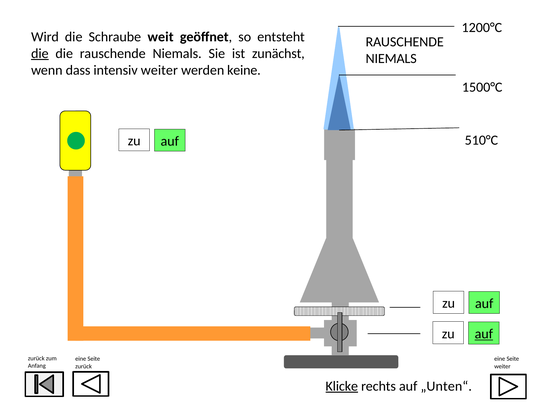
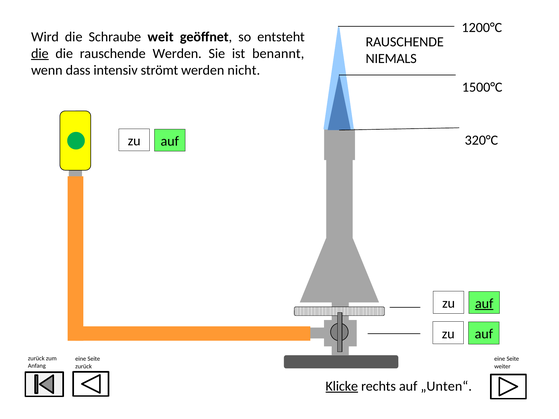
die rauschende Niemals: Niemals -> Werden
zunächst: zunächst -> benannt
intensiv weiter: weiter -> strömt
keine: keine -> nicht
510°C: 510°C -> 320°C
auf at (484, 304) underline: none -> present
auf at (484, 334) underline: present -> none
